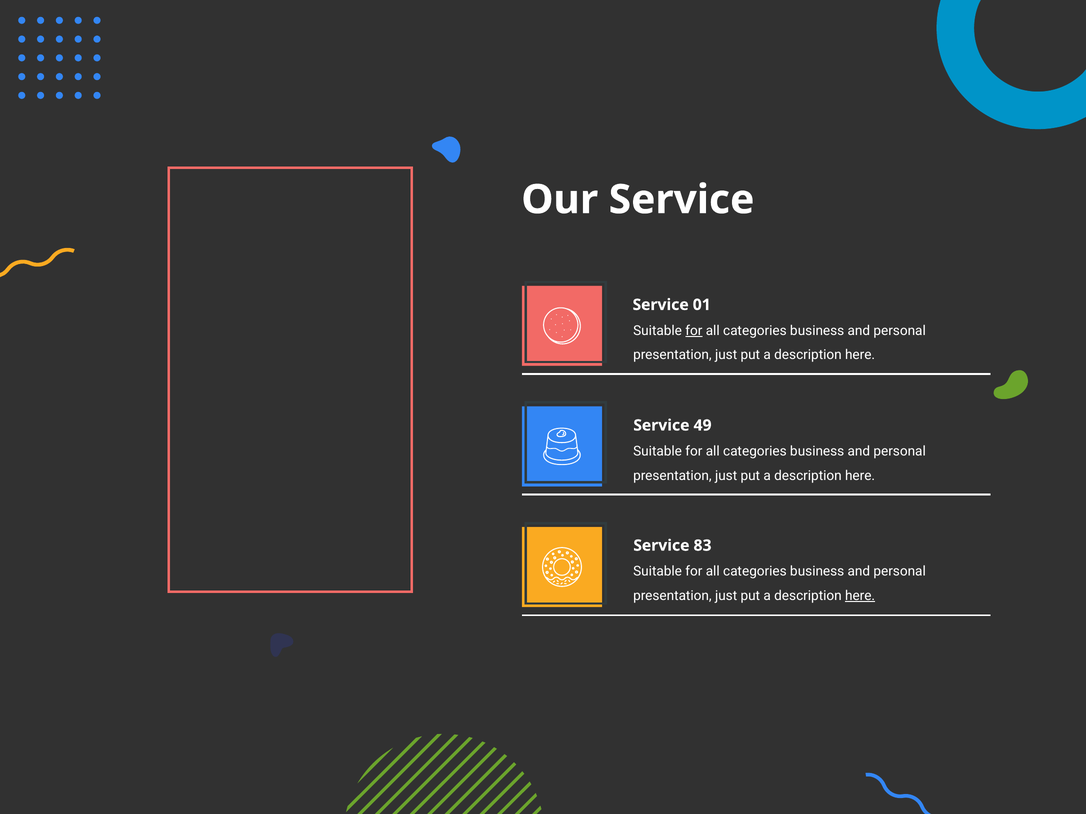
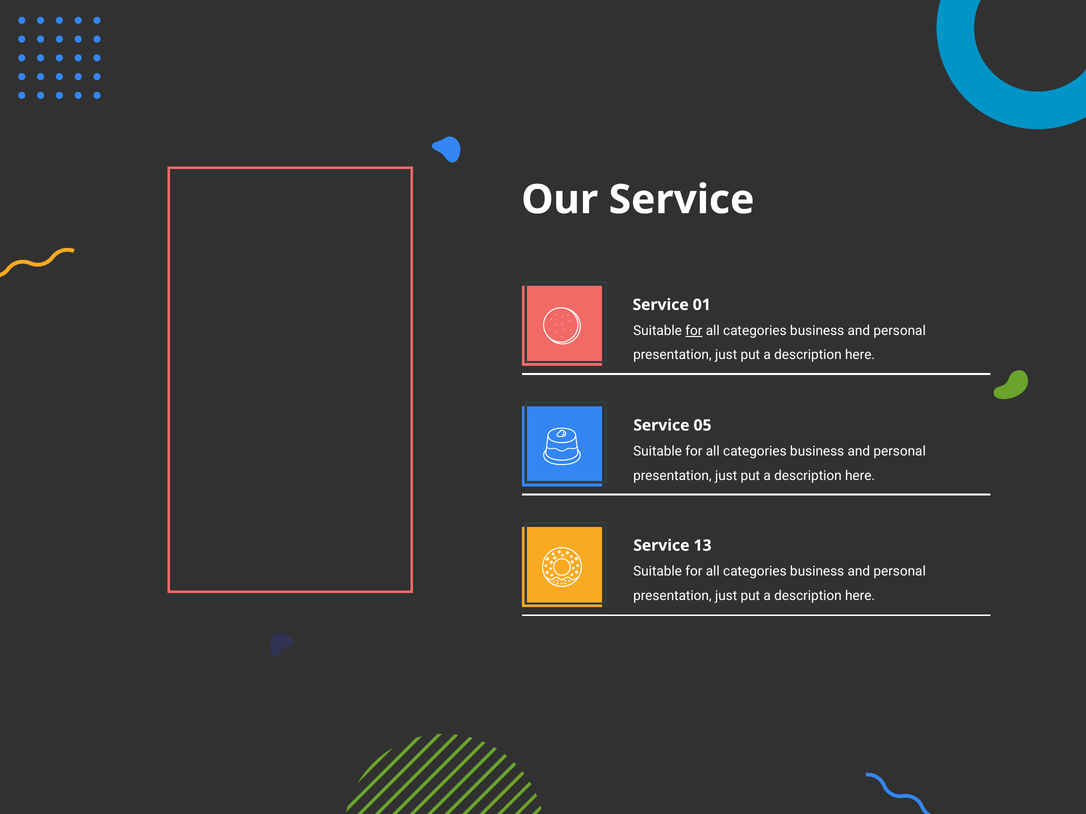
49: 49 -> 05
83: 83 -> 13
here at (860, 596) underline: present -> none
